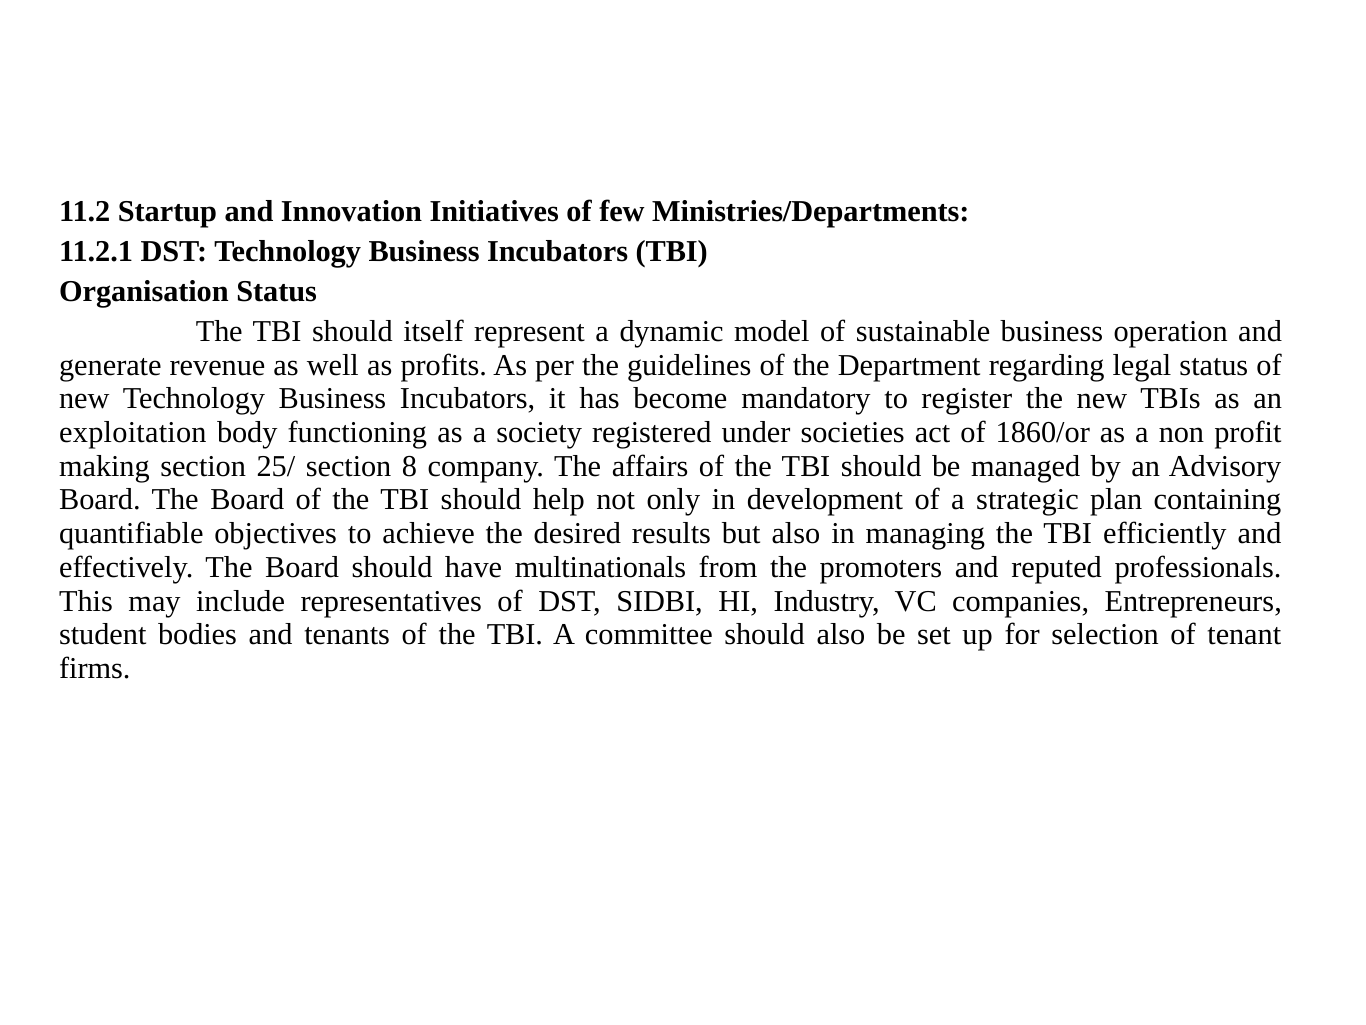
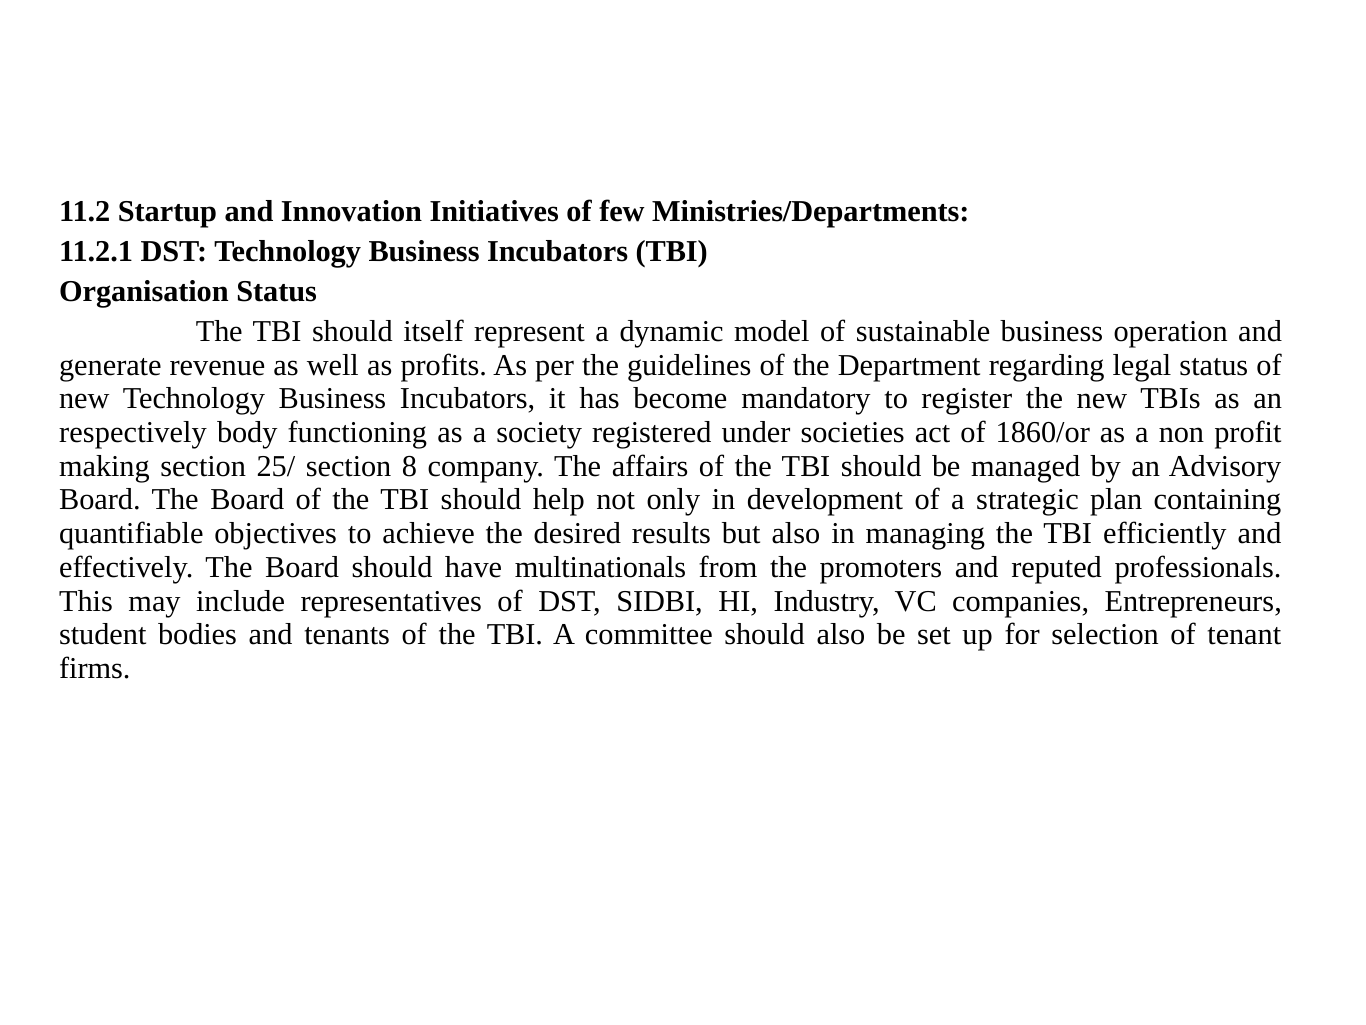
exploitation: exploitation -> respectively
